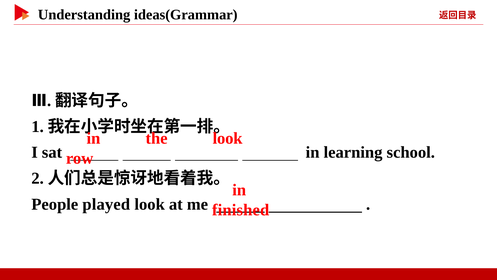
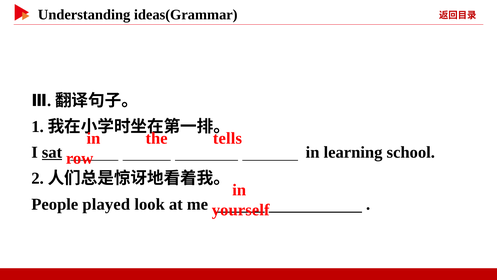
look at (228, 138): look -> tells
sat underline: none -> present
finished: finished -> yourself
